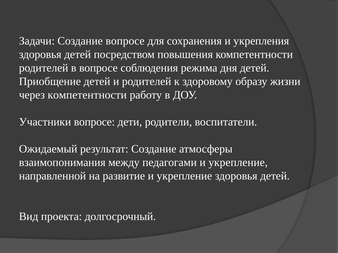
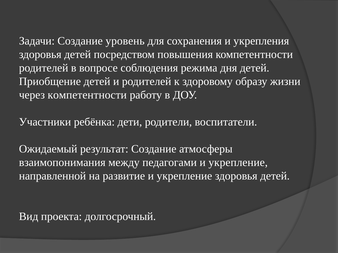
Создание вопросе: вопросе -> уровень
Участники вопросе: вопросе -> ребёнка
